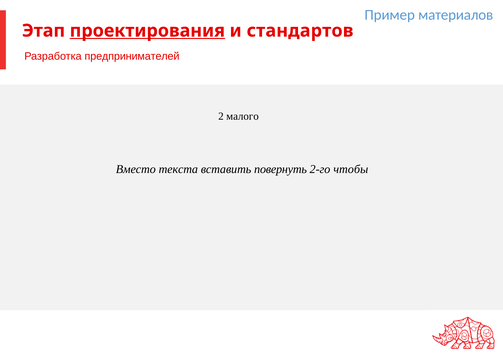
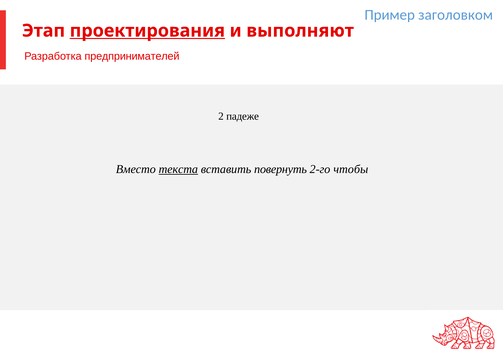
материалов: материалов -> заголовком
стандартов: стандартов -> выполняют
малого: малого -> падеже
текста underline: none -> present
